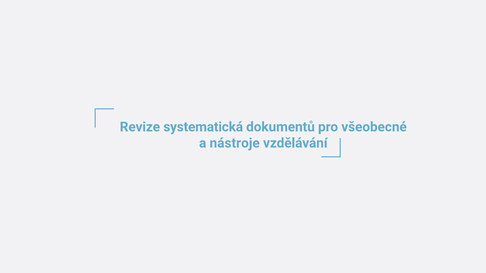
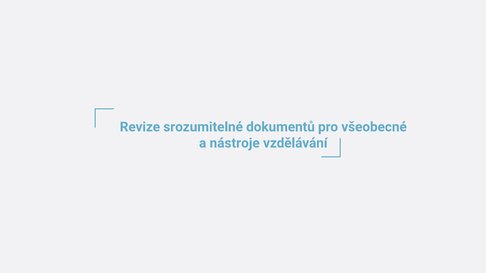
systematická: systematická -> srozumitelné
